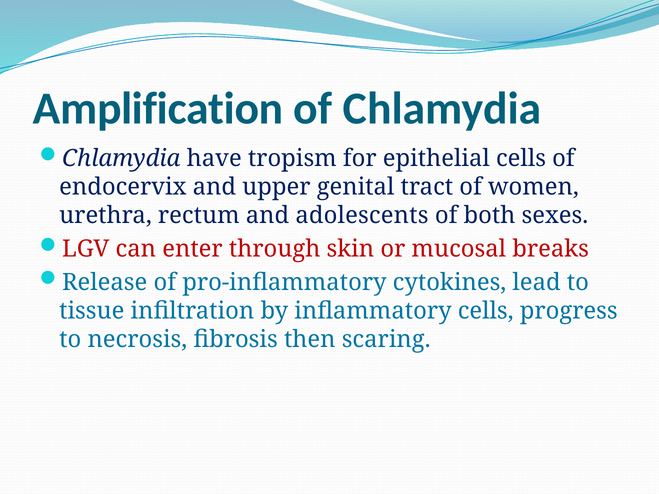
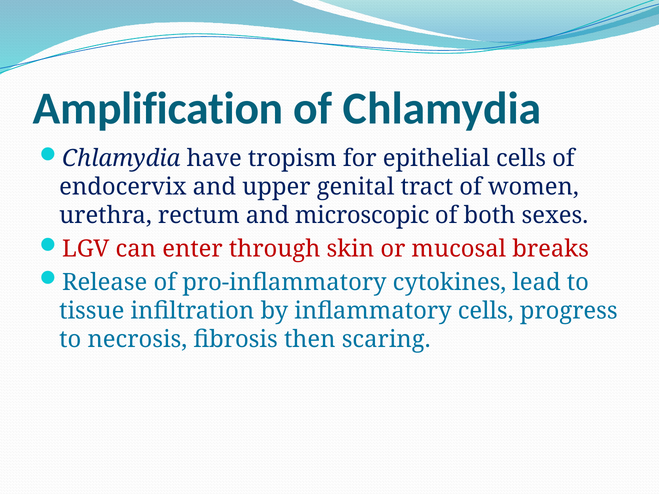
adolescents: adolescents -> microscopic
